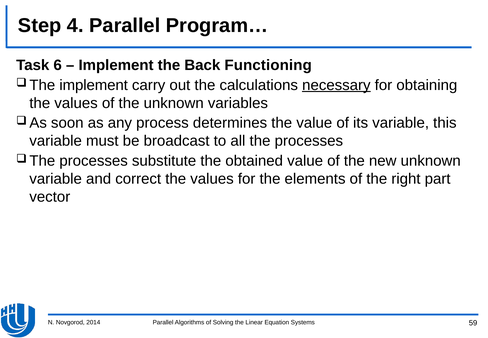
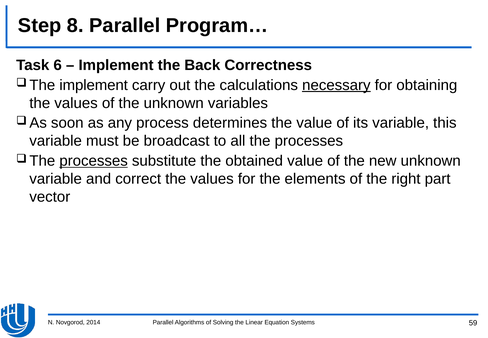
4: 4 -> 8
Functioning: Functioning -> Correctness
processes at (94, 161) underline: none -> present
